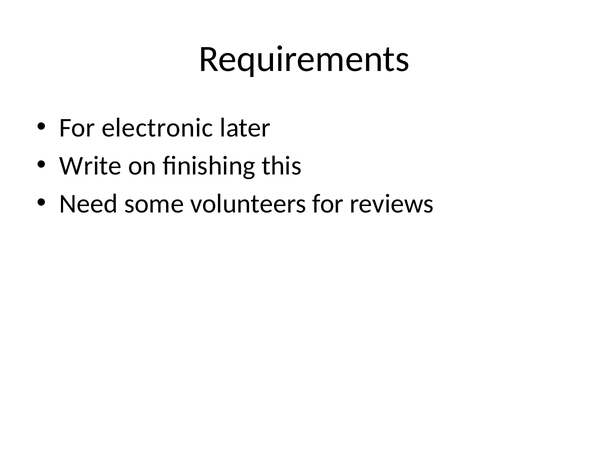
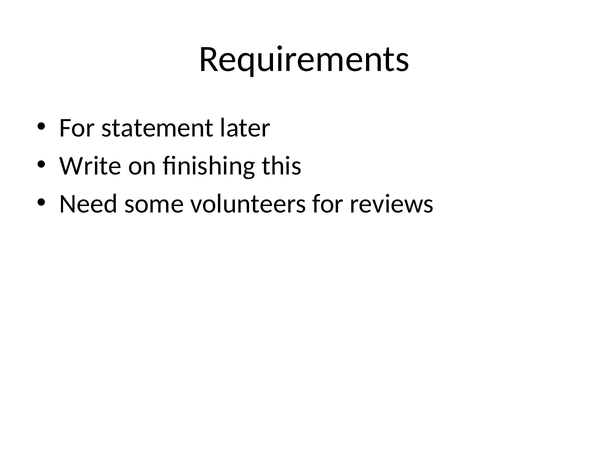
electronic: electronic -> statement
